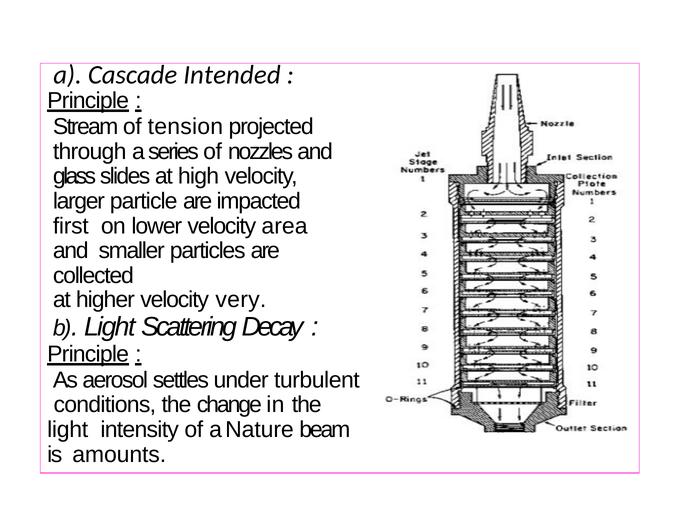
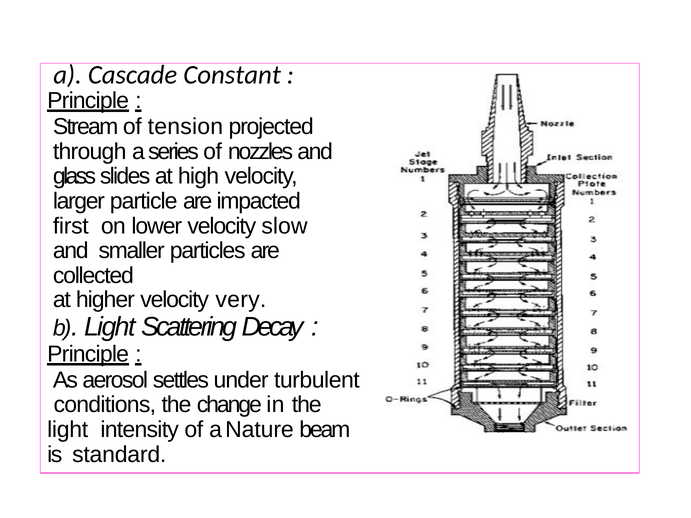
Intended: Intended -> Constant
area: area -> slow
amounts: amounts -> standard
